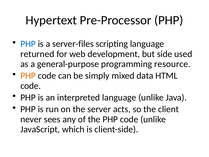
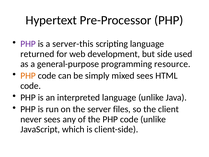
PHP at (28, 44) colour: blue -> purple
server-files: server-files -> server-this
mixed data: data -> sees
acts: acts -> files
